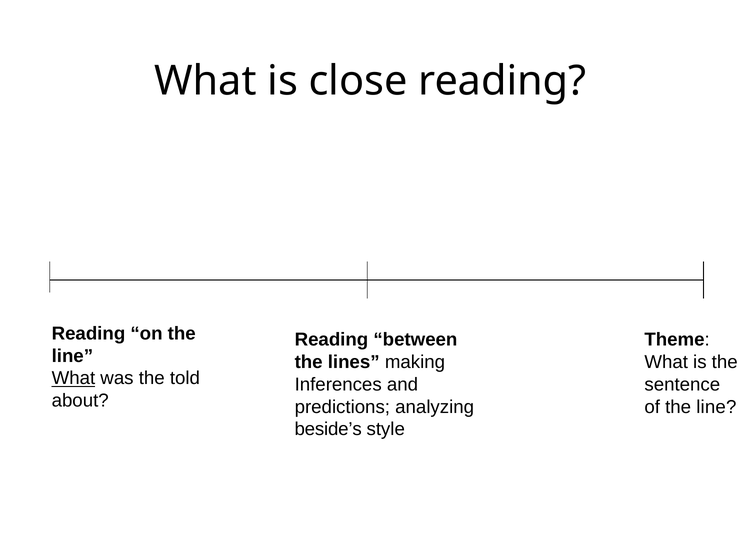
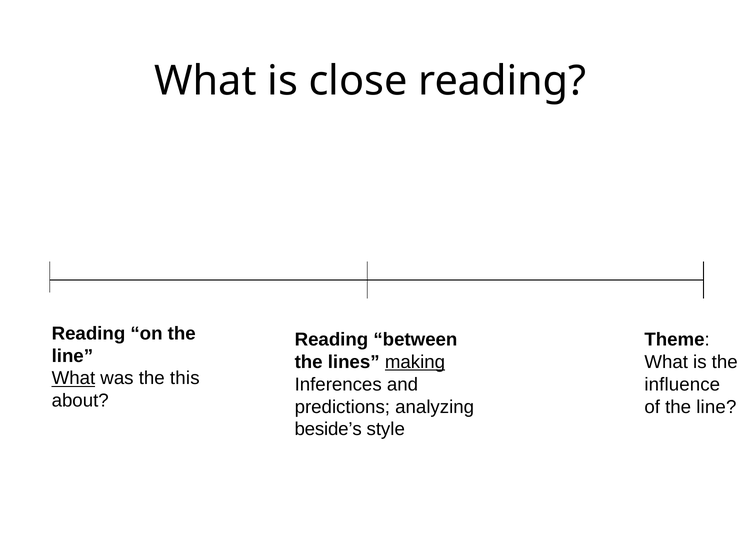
making underline: none -> present
told: told -> this
sentence: sentence -> influence
